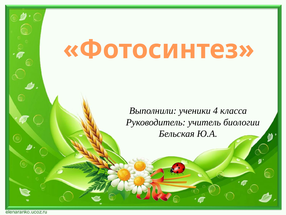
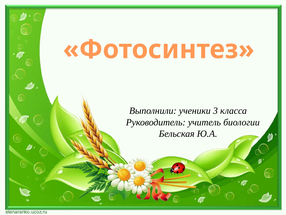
4: 4 -> 3
